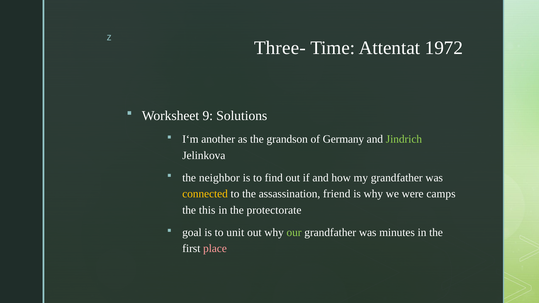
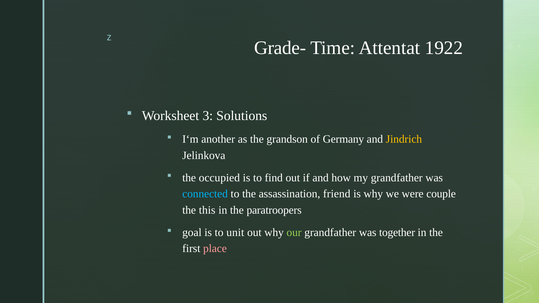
Three-: Three- -> Grade-
1972: 1972 -> 1922
9: 9 -> 3
Jindrich colour: light green -> yellow
neighbor: neighbor -> occupied
connected colour: yellow -> light blue
camps: camps -> couple
protectorate: protectorate -> paratroopers
minutes: minutes -> together
